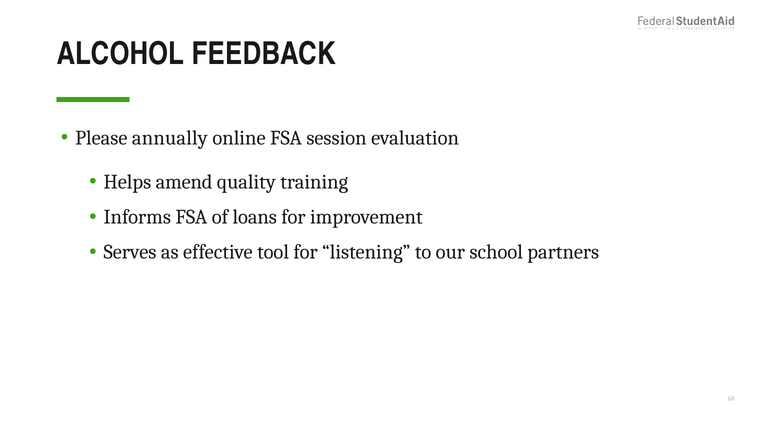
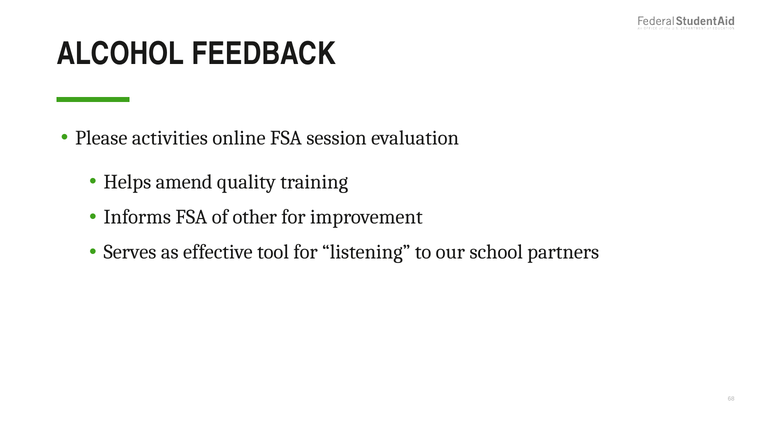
annually: annually -> activities
loans: loans -> other
